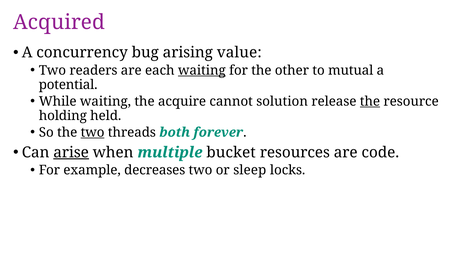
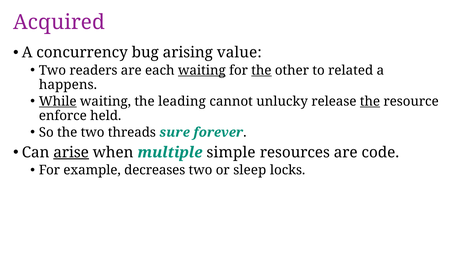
the at (261, 70) underline: none -> present
mutual: mutual -> related
potential: potential -> happens
While underline: none -> present
acquire: acquire -> leading
solution: solution -> unlucky
holding: holding -> enforce
two at (93, 132) underline: present -> none
both: both -> sure
bucket: bucket -> simple
